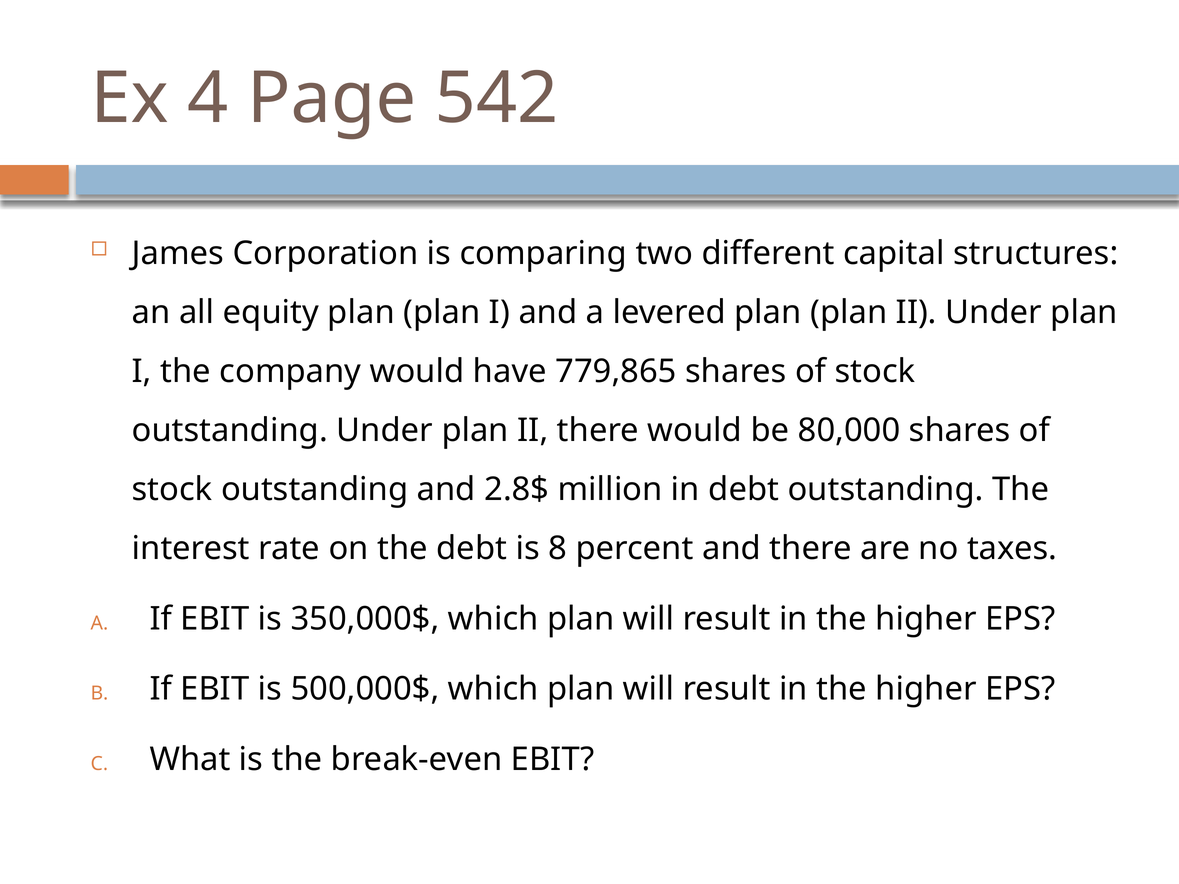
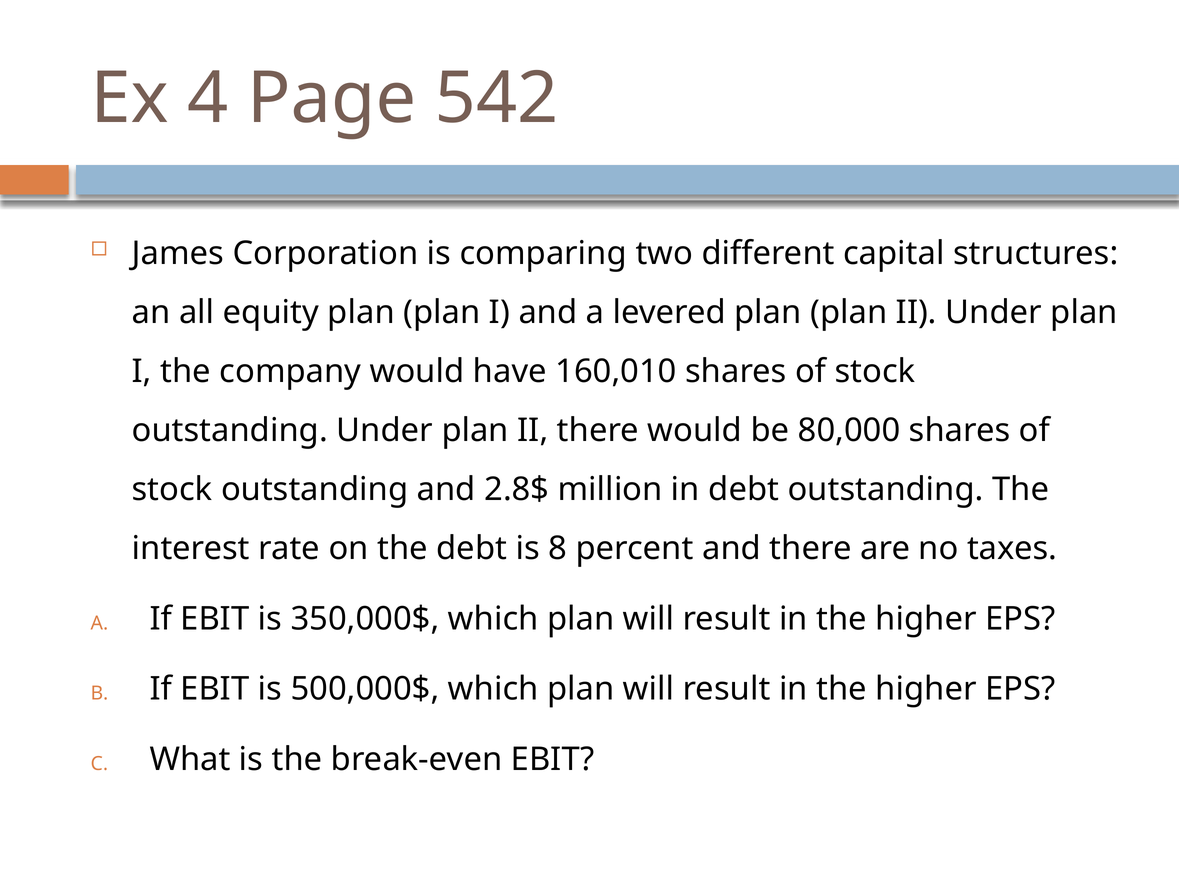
779,865: 779,865 -> 160,010
